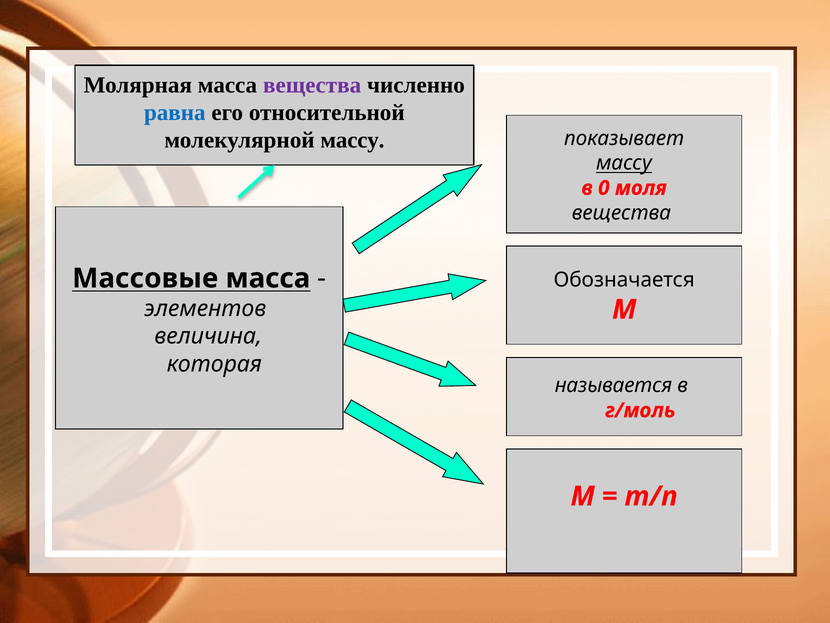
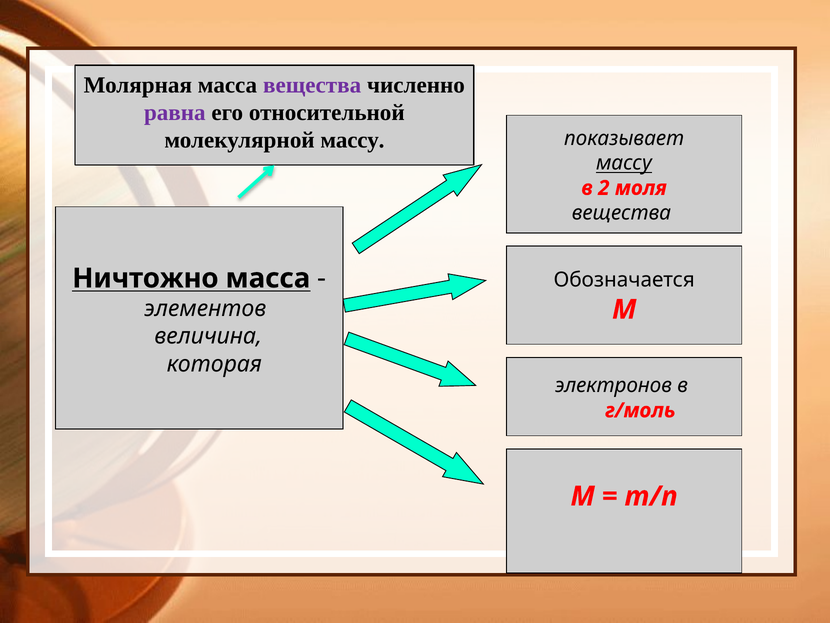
равна colour: blue -> purple
0: 0 -> 2
Массовые: Массовые -> Ничтожно
называется: называется -> электронов
